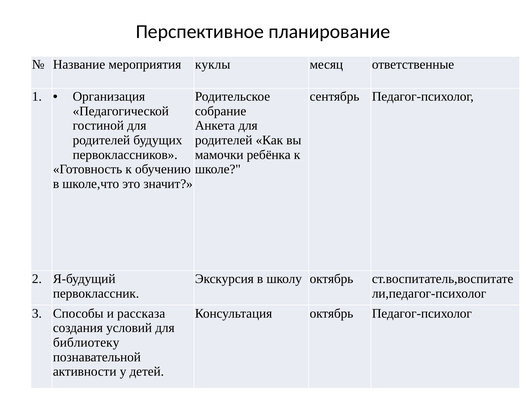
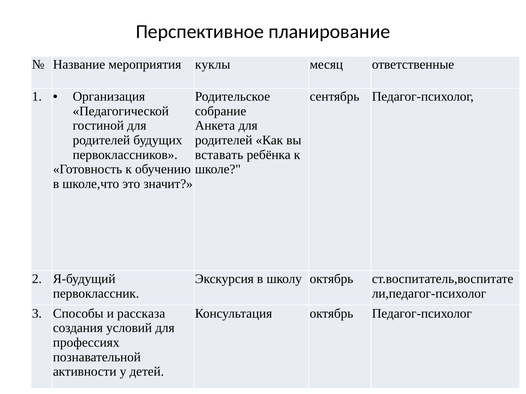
мамочки: мамочки -> вставать
библиотеку: библиотеку -> профессиях
